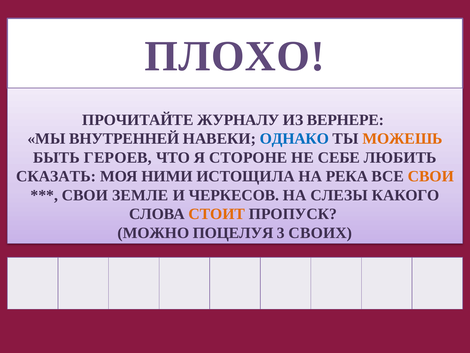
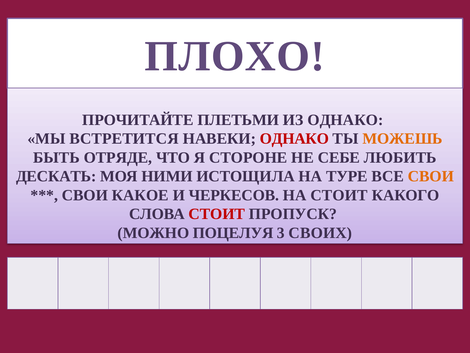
ЖУРНАЛУ: ЖУРНАЛУ -> ПЛЕТЬМИ
ИЗ ВЕРНЕРЕ: ВЕРНЕРЕ -> ОДНАКО
ВНУТРЕННЕЙ: ВНУТРЕННЕЙ -> ВСТРЕТИТСЯ
ОДНАКО at (294, 139) colour: blue -> red
ГЕРОЕВ: ГЕРОЕВ -> ОТРЯДЕ
СКАЗАТЬ: СКАЗАТЬ -> ДЕСКАТЬ
РЕКА: РЕКА -> ТУРЕ
ЗЕМЛЕ: ЗЕМЛЕ -> КАКОЕ
НА СЛЕЗЫ: СЛЕЗЫ -> СТОИТ
СТОИТ at (217, 214) colour: orange -> red
